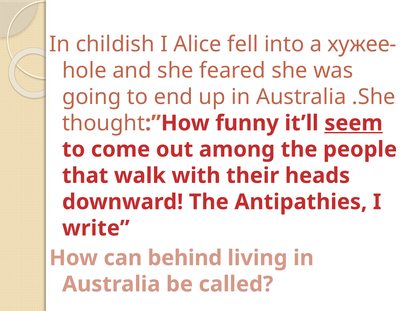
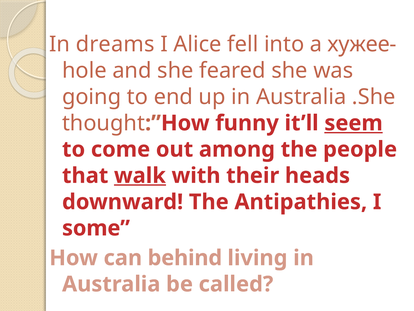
childish: childish -> dreams
walk underline: none -> present
write: write -> some
